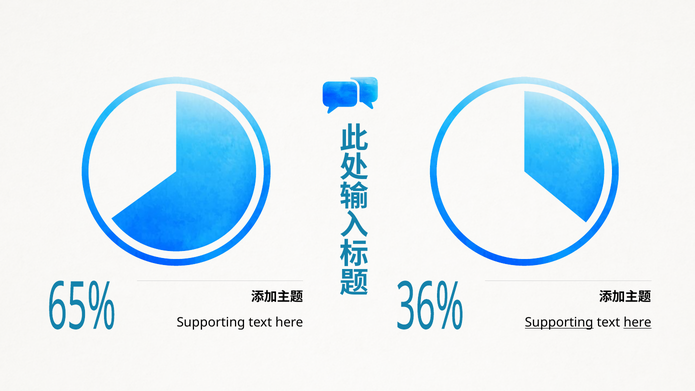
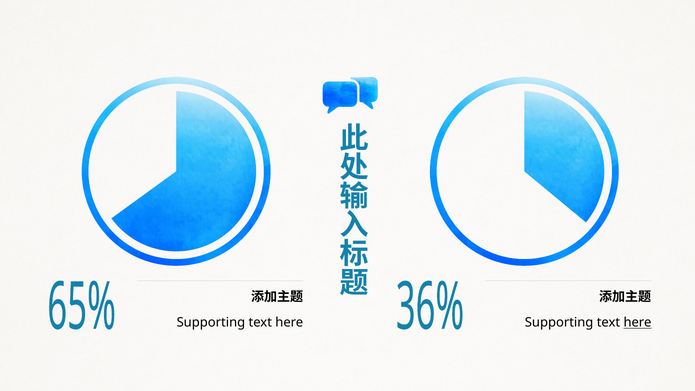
Supporting at (559, 323) underline: present -> none
